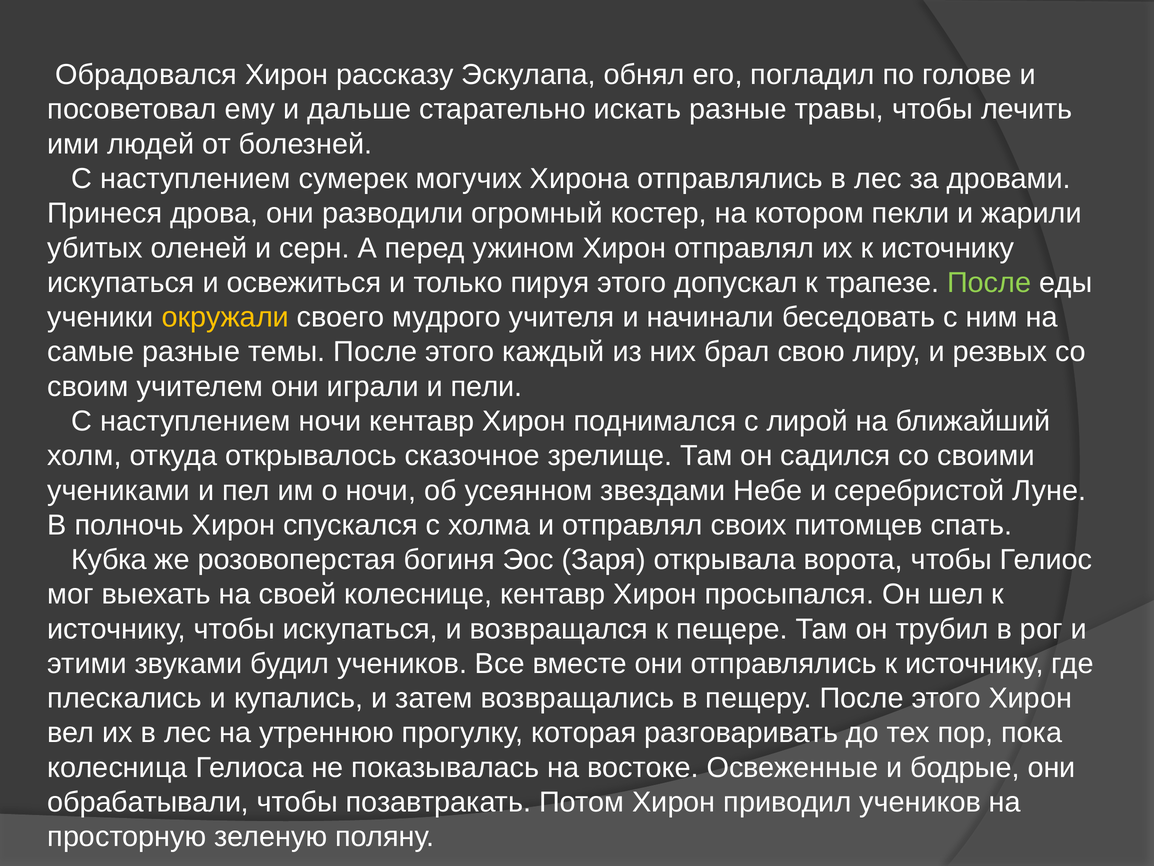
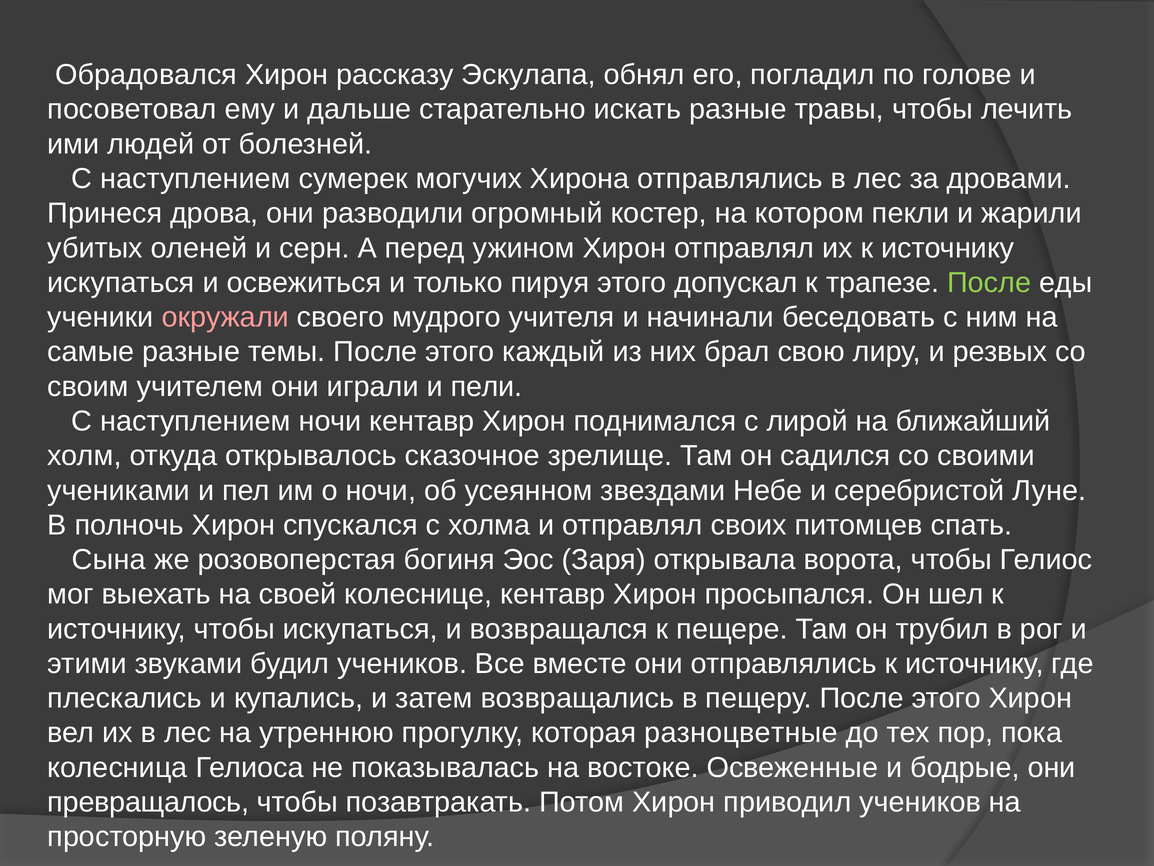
окружали colour: yellow -> pink
Кубка: Кубка -> Сына
разговаривать: разговаривать -> разноцветные
обрабатывали: обрабатывали -> превращалось
